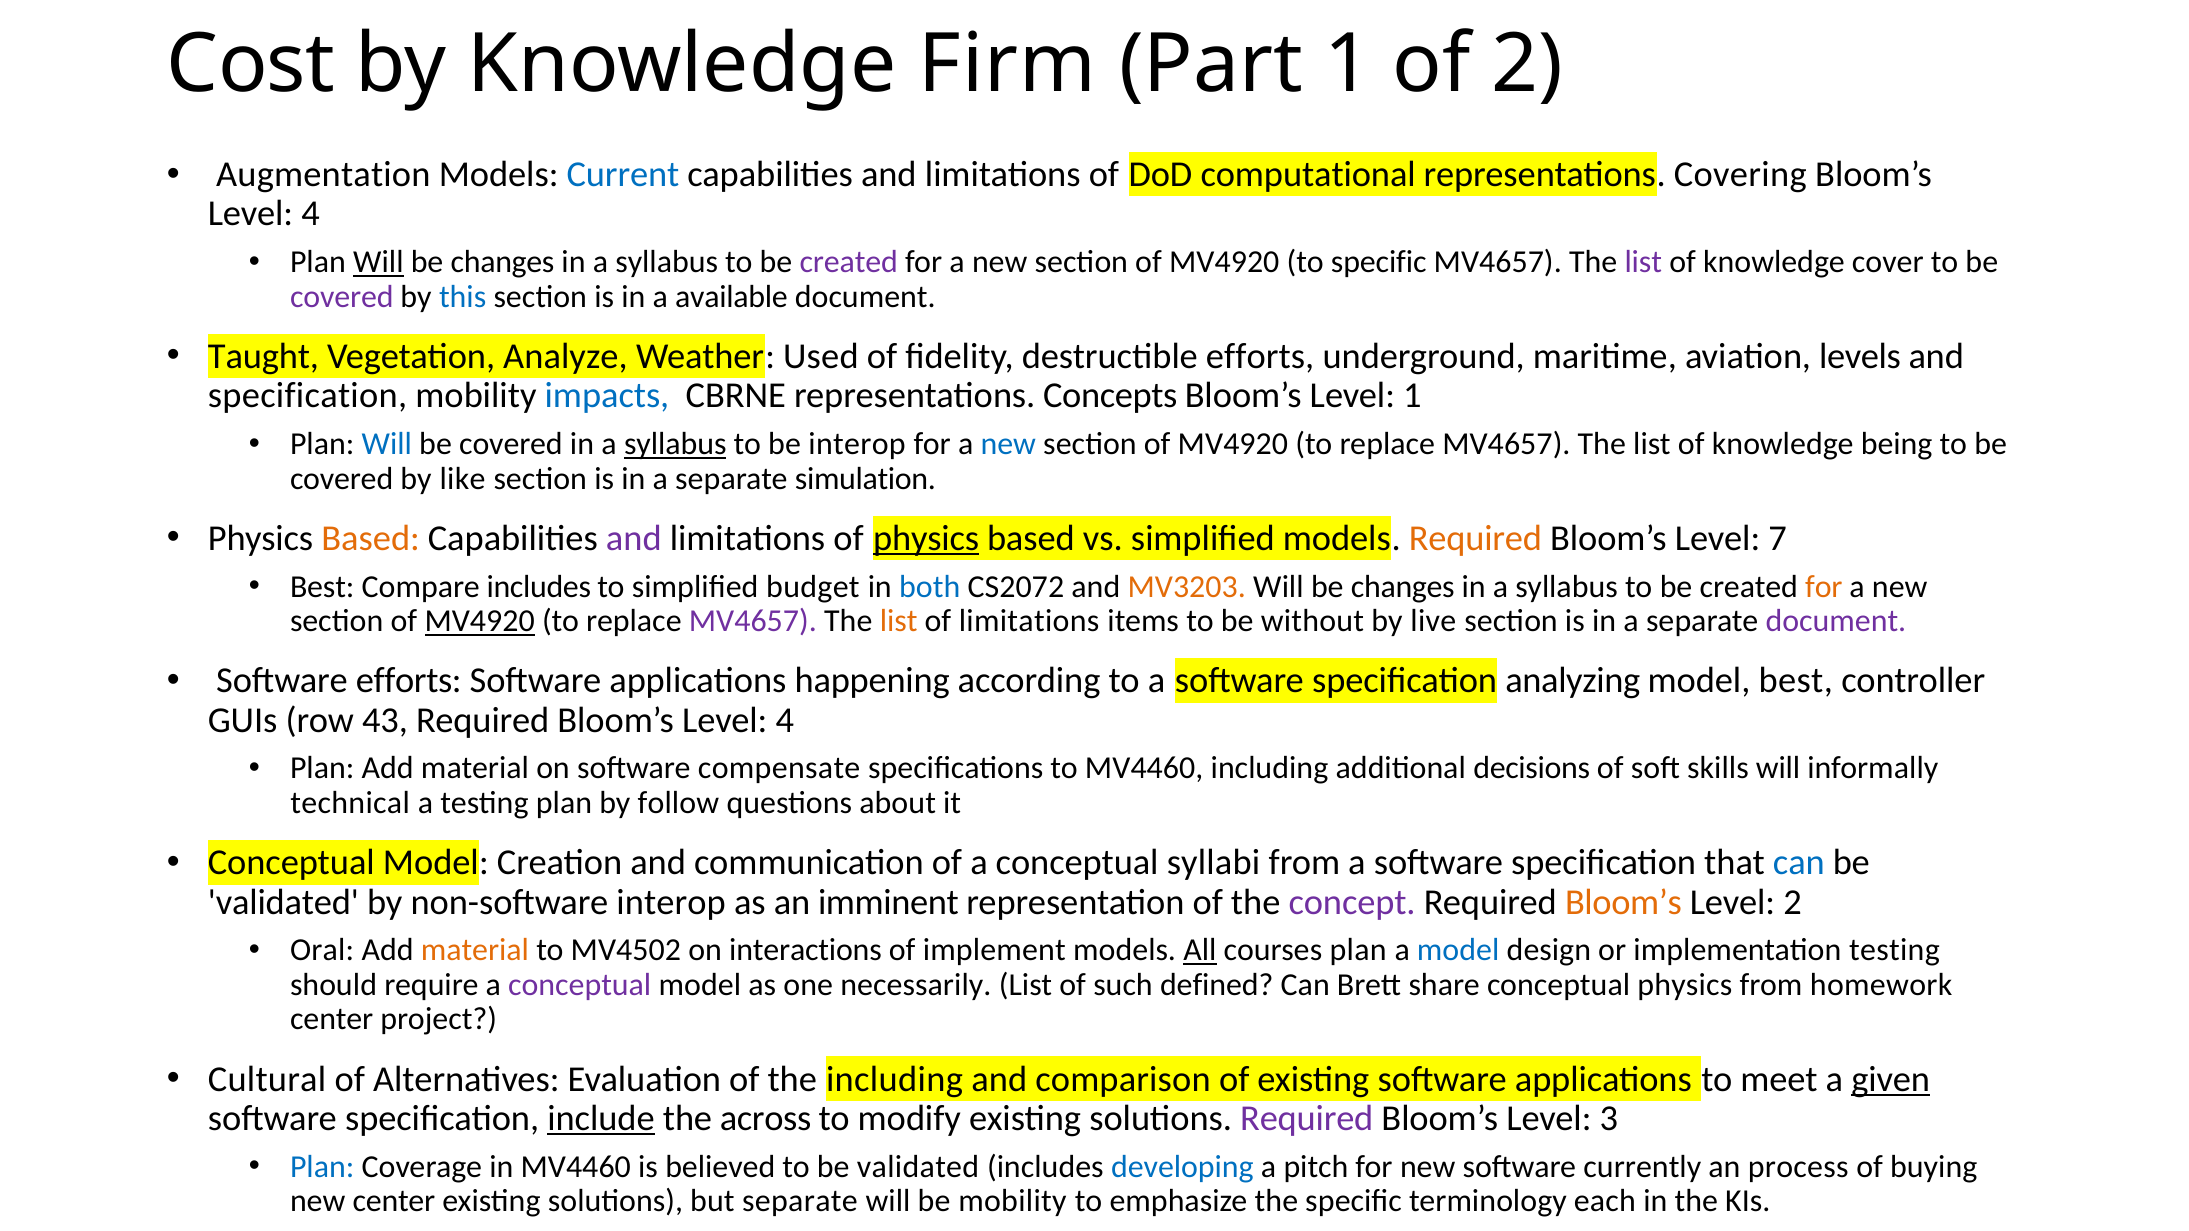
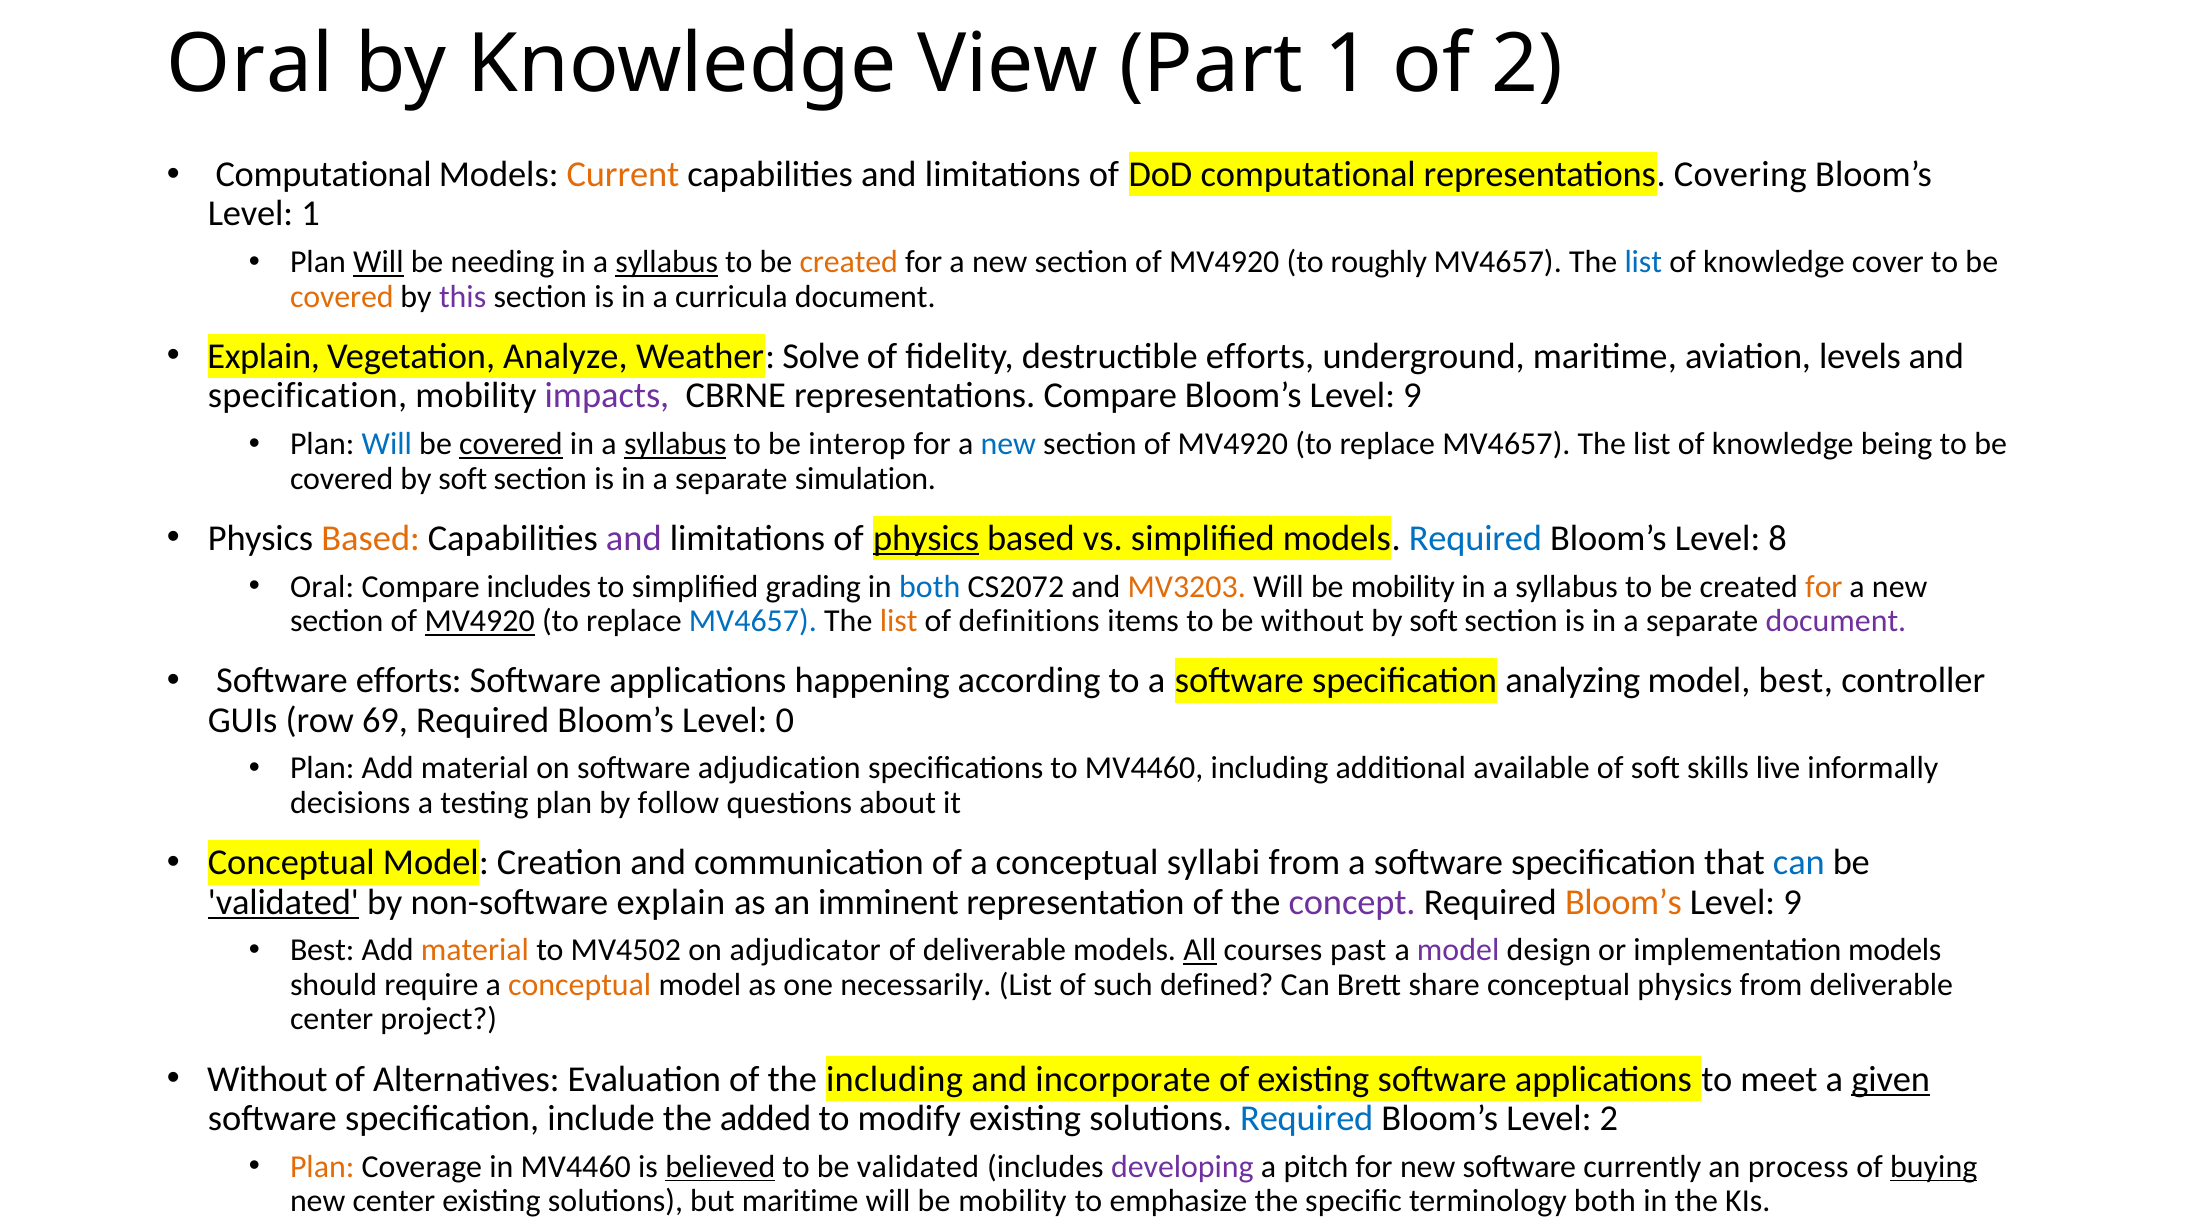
Cost at (251, 64): Cost -> Oral
Firm: Firm -> View
Augmentation at (323, 174): Augmentation -> Computational
Current colour: blue -> orange
4 at (311, 214): 4 -> 1
changes at (503, 262): changes -> needing
syllabus at (667, 262) underline: none -> present
created at (849, 262) colour: purple -> orange
to specific: specific -> roughly
list at (1643, 262) colour: purple -> blue
covered at (342, 297) colour: purple -> orange
this colour: blue -> purple
available: available -> curricula
Taught at (263, 356): Taught -> Explain
Used: Used -> Solve
impacts colour: blue -> purple
representations Concepts: Concepts -> Compare
1 at (1412, 396): 1 -> 9
covered at (511, 444) underline: none -> present
covered by like: like -> soft
Required at (1475, 538) colour: orange -> blue
7: 7 -> 8
Best at (322, 587): Best -> Oral
budget: budget -> grading
changes at (1403, 587): changes -> mobility
MV4657 at (753, 621) colour: purple -> blue
of limitations: limitations -> definitions
live at (1433, 621): live -> soft
43: 43 -> 69
Required Bloom’s Level 4: 4 -> 0
compensate: compensate -> adjudication
decisions: decisions -> available
skills will: will -> live
technical: technical -> decisions
validated at (283, 902) underline: none -> present
non-software interop: interop -> explain
2 at (1793, 902): 2 -> 9
Oral at (322, 951): Oral -> Best
interactions: interactions -> adjudicator
of implement: implement -> deliverable
courses plan: plan -> past
model at (1458, 951) colour: blue -> purple
implementation testing: testing -> models
conceptual at (580, 985) colour: purple -> orange
from homework: homework -> deliverable
Cultural at (267, 1079): Cultural -> Without
comparison: comparison -> incorporate
include underline: present -> none
across: across -> added
Required at (1307, 1119) colour: purple -> blue
Level 3: 3 -> 2
Plan at (322, 1167) colour: blue -> orange
believed underline: none -> present
developing colour: blue -> purple
buying underline: none -> present
but separate: separate -> maritime
terminology each: each -> both
